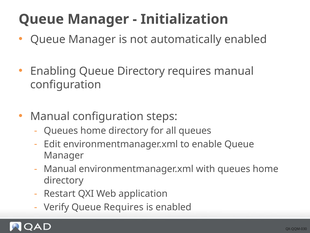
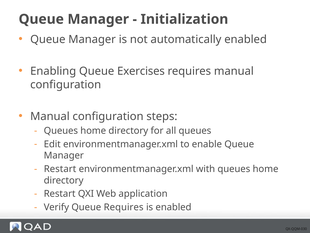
Queue Directory: Directory -> Exercises
Manual at (60, 169): Manual -> Restart
